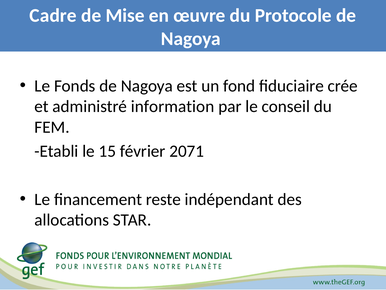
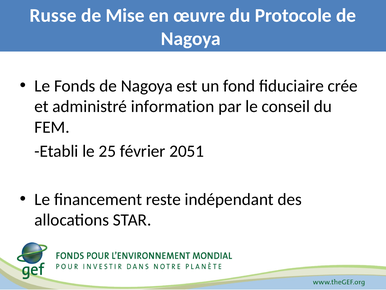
Cadre: Cadre -> Russe
15: 15 -> 25
2071: 2071 -> 2051
